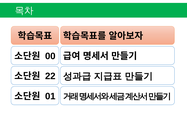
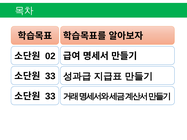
00: 00 -> 02
22 at (50, 76): 22 -> 33
01 at (50, 96): 01 -> 33
